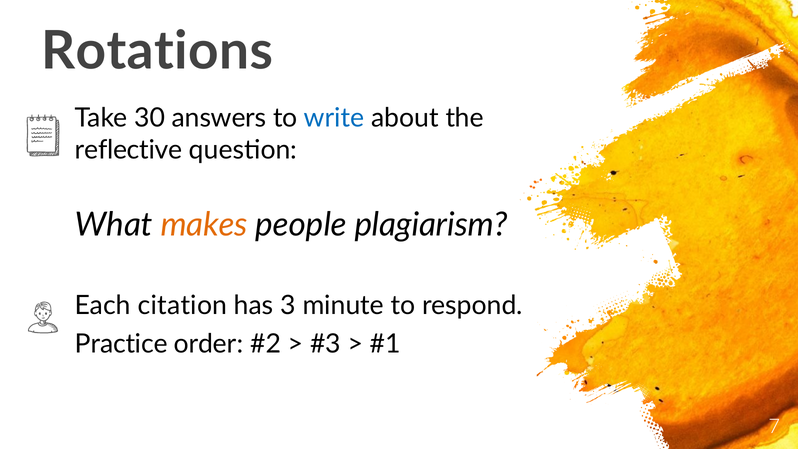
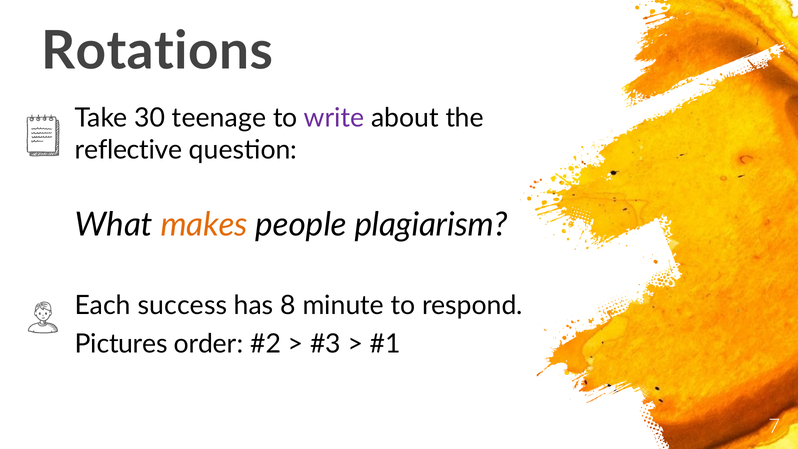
answers: answers -> teenage
write colour: blue -> purple
citation: citation -> success
3: 3 -> 8
Practice: Practice -> Pictures
